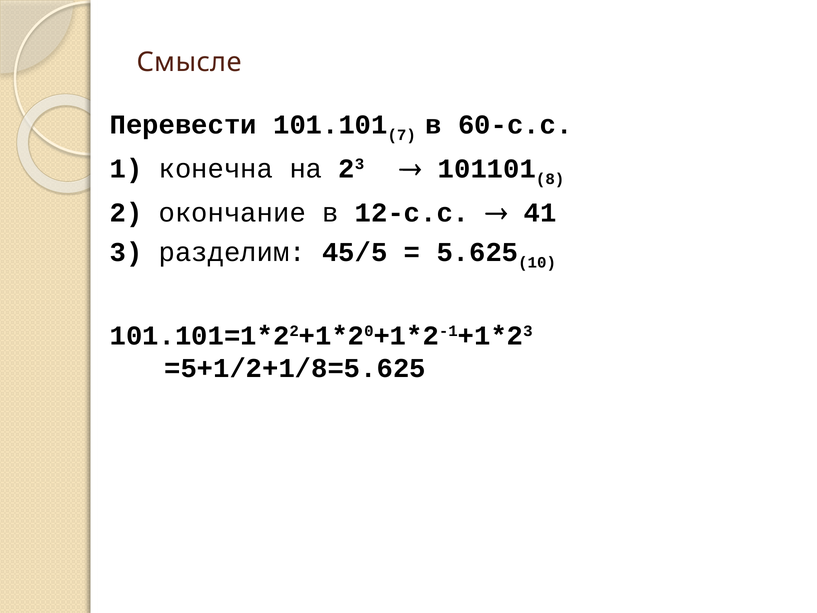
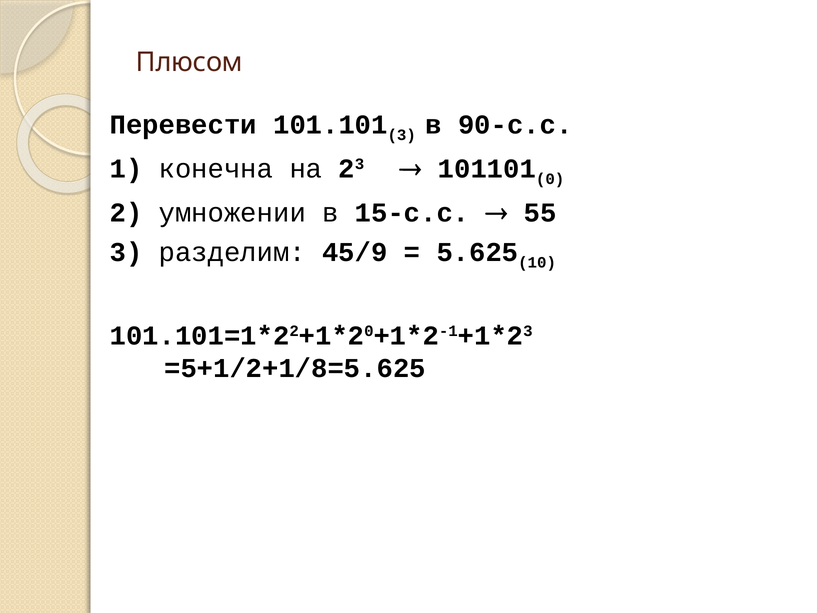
Смысле: Смысле -> Плюсом
7 at (402, 135): 7 -> 3
60-с.с: 60-с.с -> 90-с.с
8: 8 -> 0
окончание: окончание -> умножении
12-с.с: 12-с.с -> 15-с.с
41: 41 -> 55
45/5: 45/5 -> 45/9
